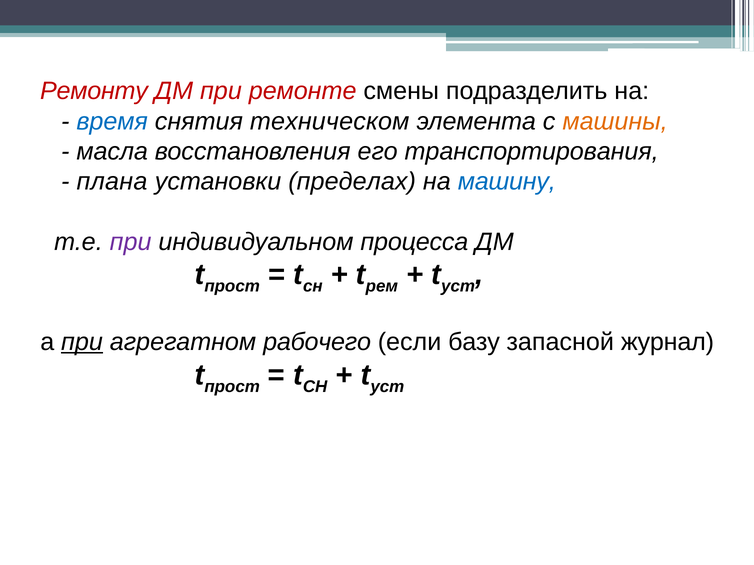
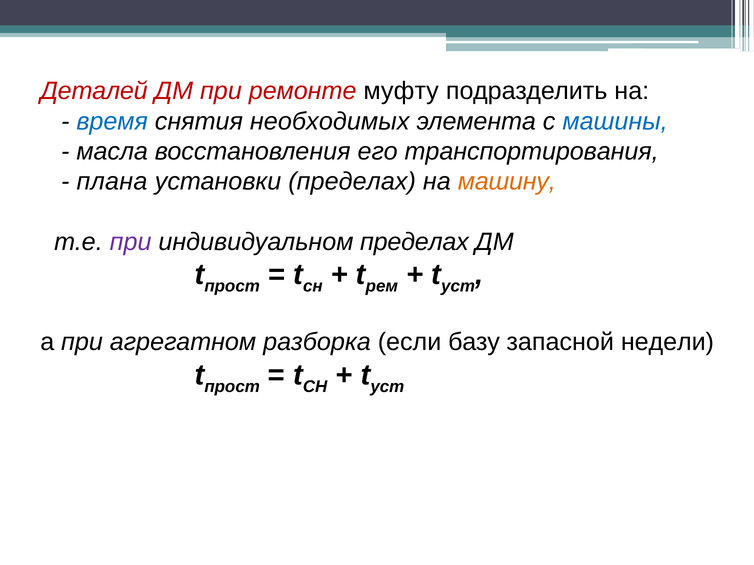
Ремонту: Ремонту -> Деталей
смены: смены -> муфту
техническом: техническом -> необходимых
машины colour: orange -> blue
машину colour: blue -> orange
индивидуальном процесса: процесса -> пределах
при at (82, 342) underline: present -> none
рабочего: рабочего -> разборка
журнал: журнал -> недели
